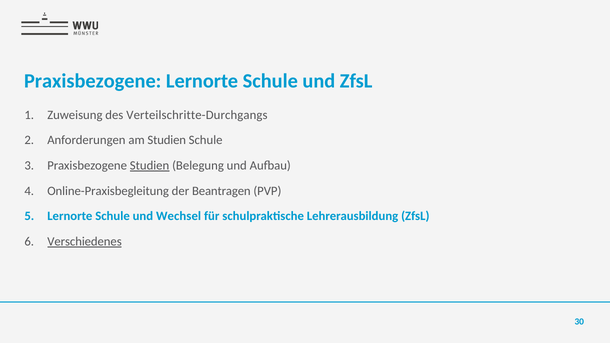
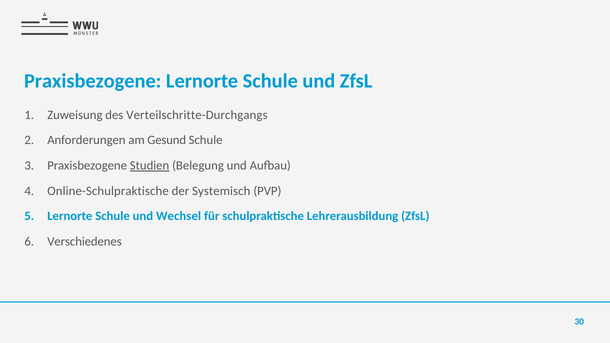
am Studien: Studien -> Gesund
Online-Praxisbegleitung: Online-Praxisbegleitung -> Online-Schulpraktische
Beantragen: Beantragen -> Systemisch
Verschiedenes underline: present -> none
